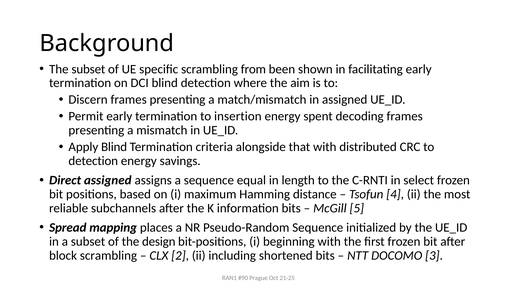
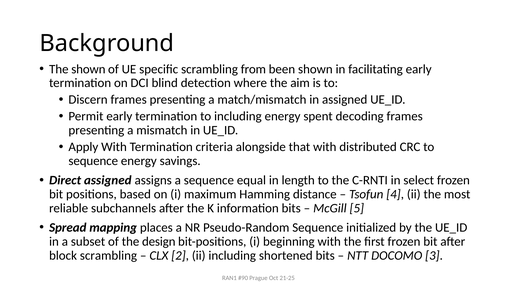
The subset: subset -> shown
to insertion: insertion -> including
Apply Blind: Blind -> With
detection at (93, 161): detection -> sequence
